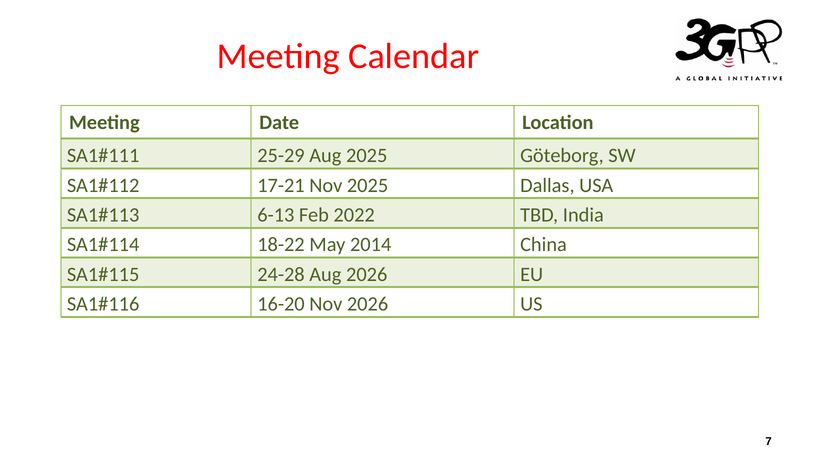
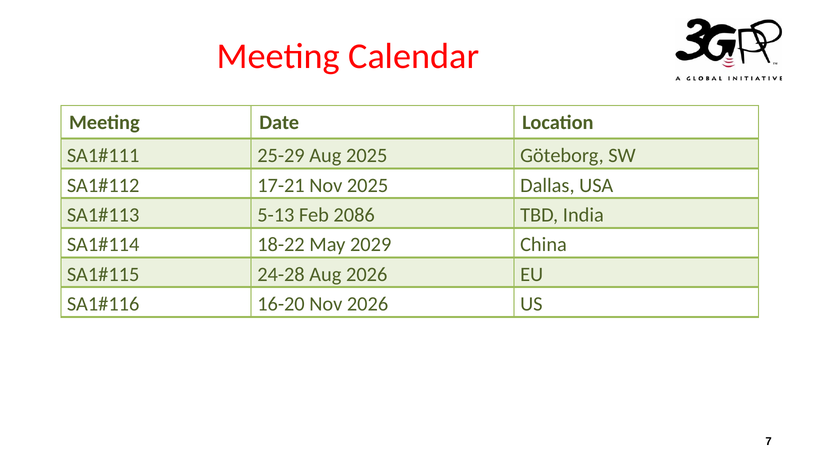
6-13: 6-13 -> 5-13
2022: 2022 -> 2086
2014: 2014 -> 2029
